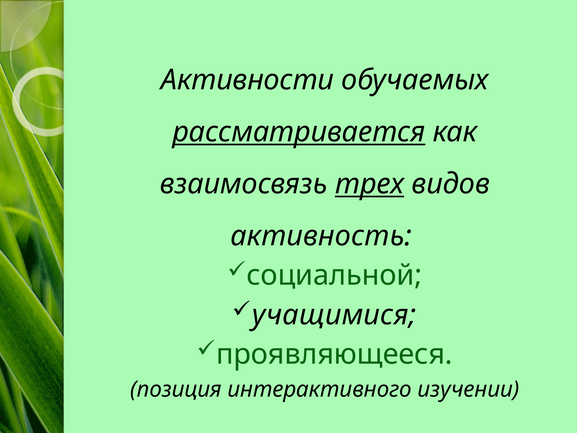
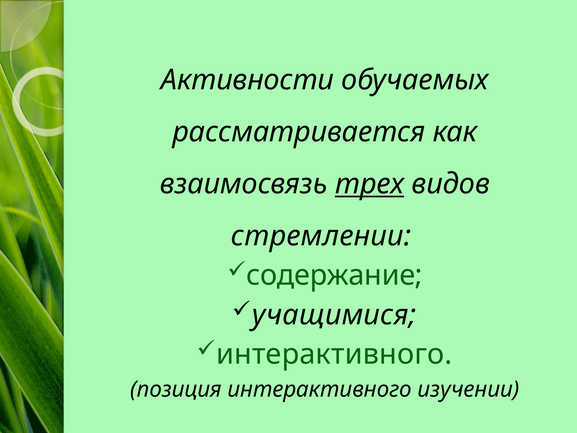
рассматривается underline: present -> none
активность: активность -> стремлении
социальной: социальной -> содержание
проявляющееся at (334, 354): проявляющееся -> интерактивного
